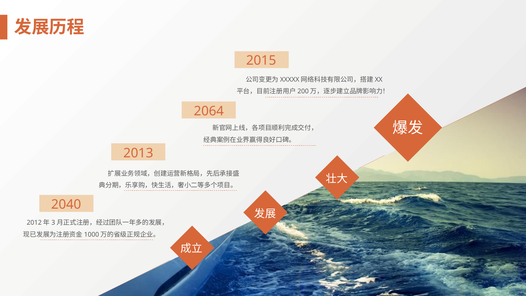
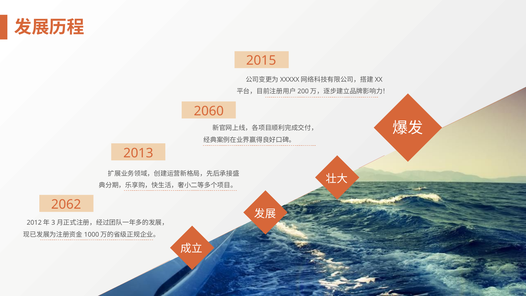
2064: 2064 -> 2060
2040: 2040 -> 2062
